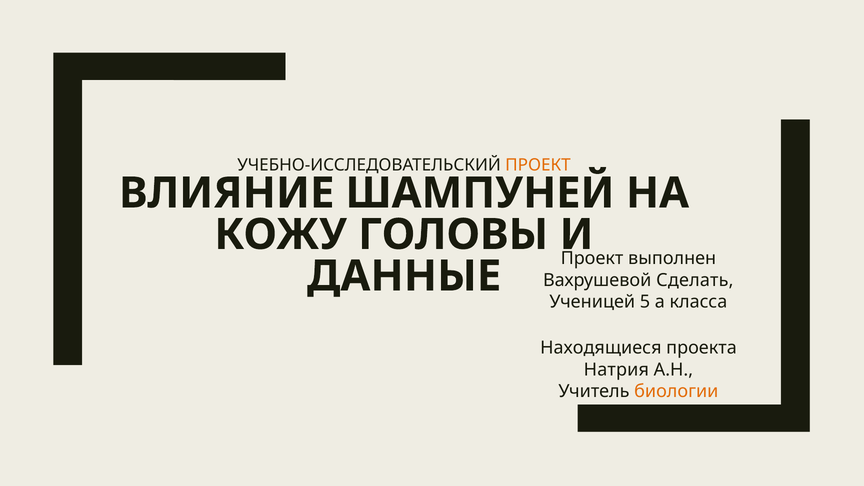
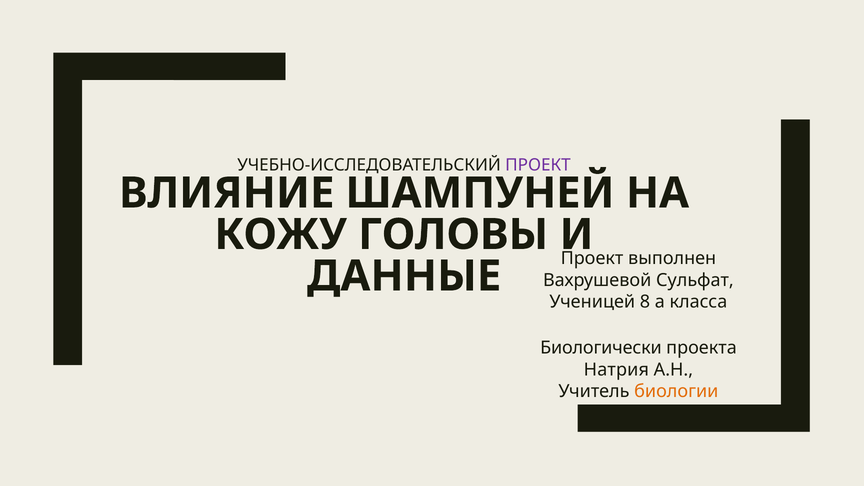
ПРОЕКТ at (538, 165) colour: orange -> purple
Сделать: Сделать -> Сульфат
5: 5 -> 8
Находящиеся: Находящиеся -> Биологически
